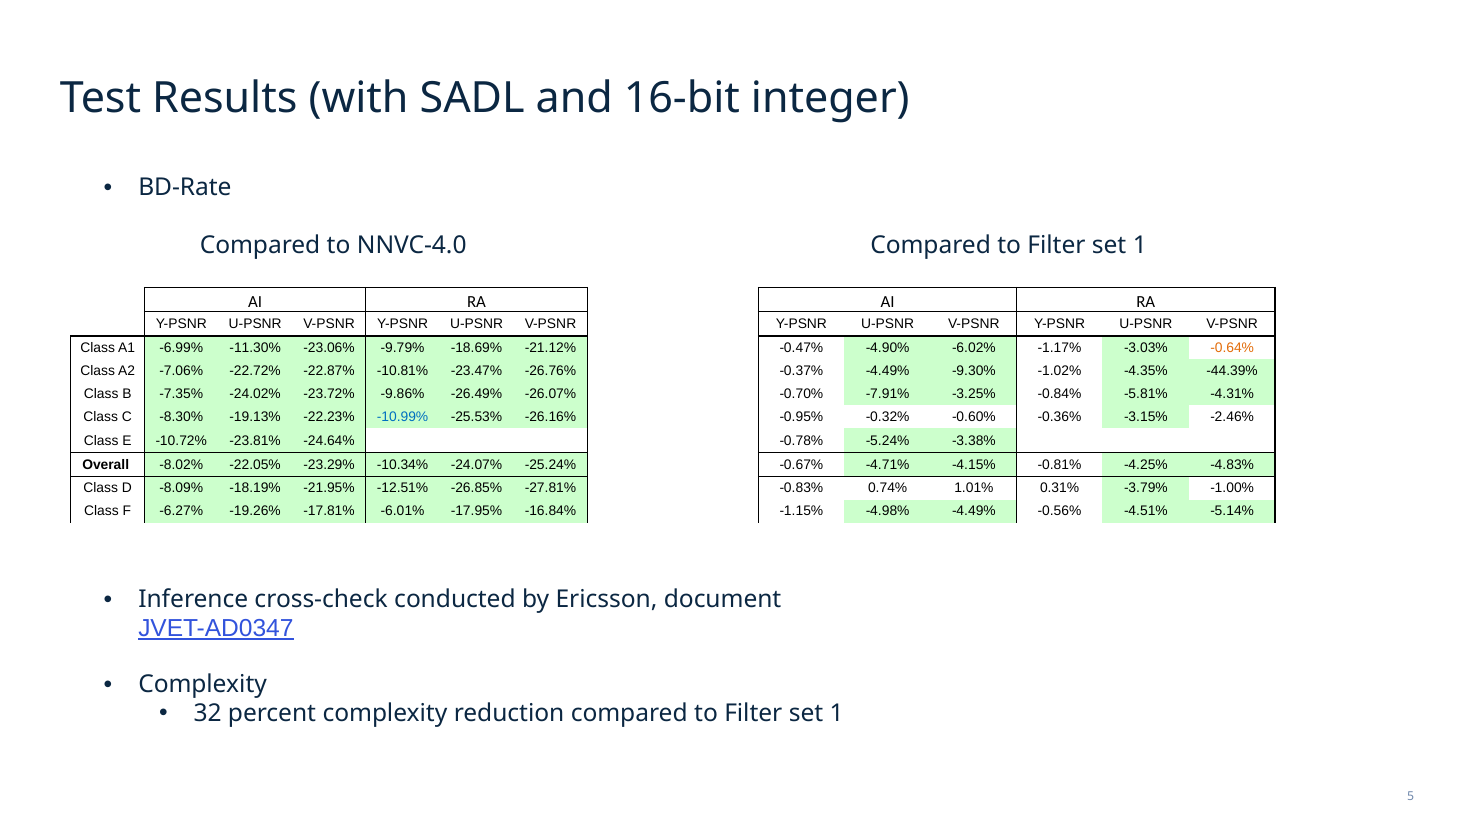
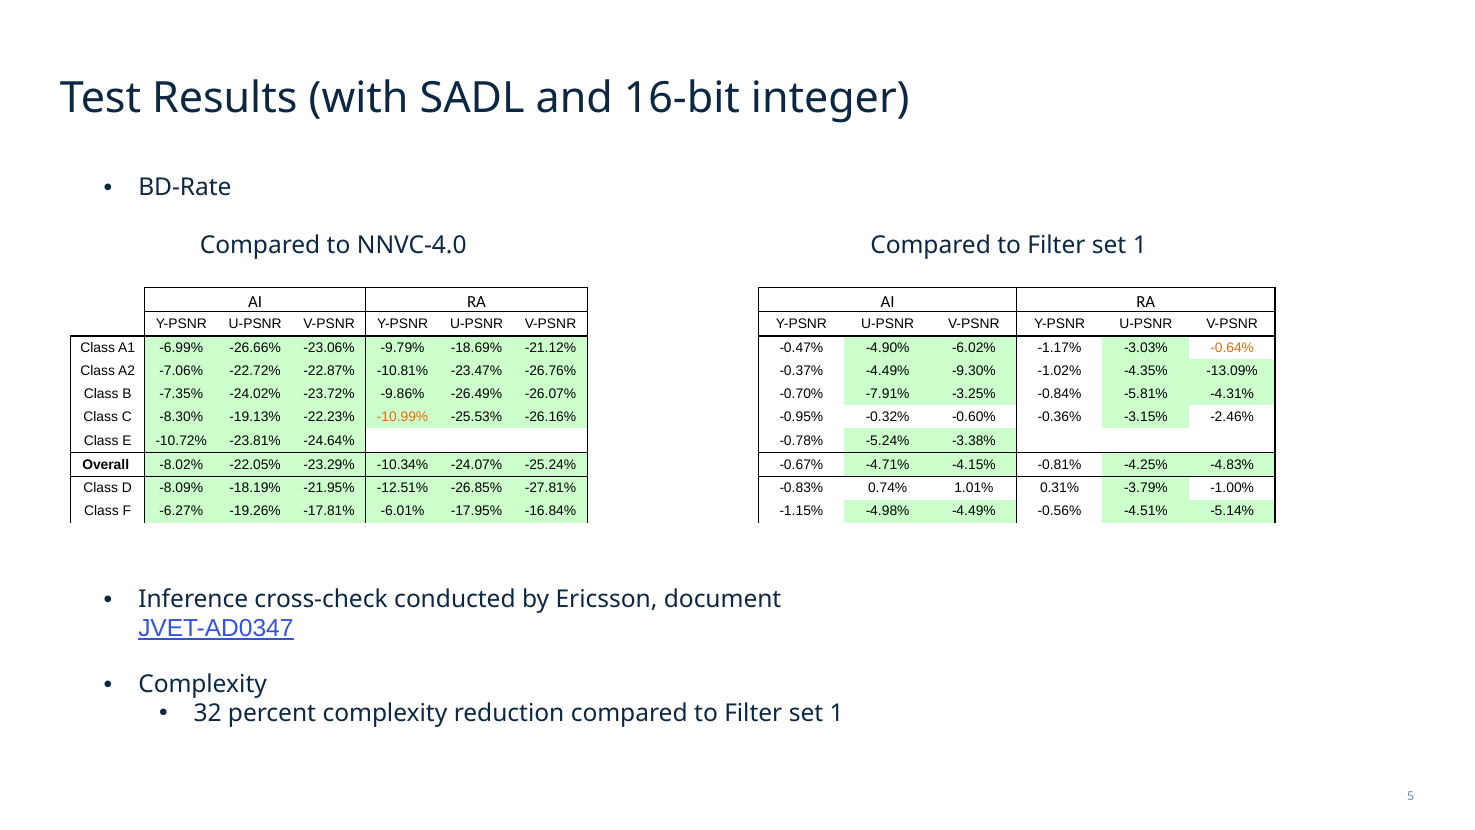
-11.30%: -11.30% -> -26.66%
-44.39%: -44.39% -> -13.09%
-10.99% colour: blue -> orange
